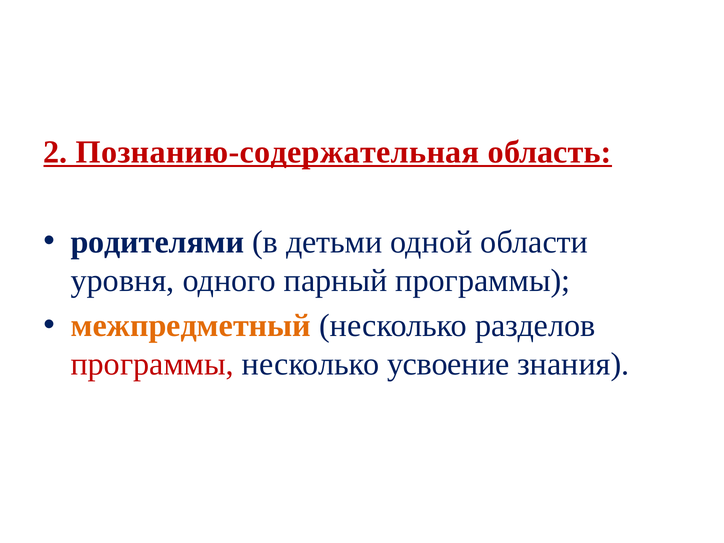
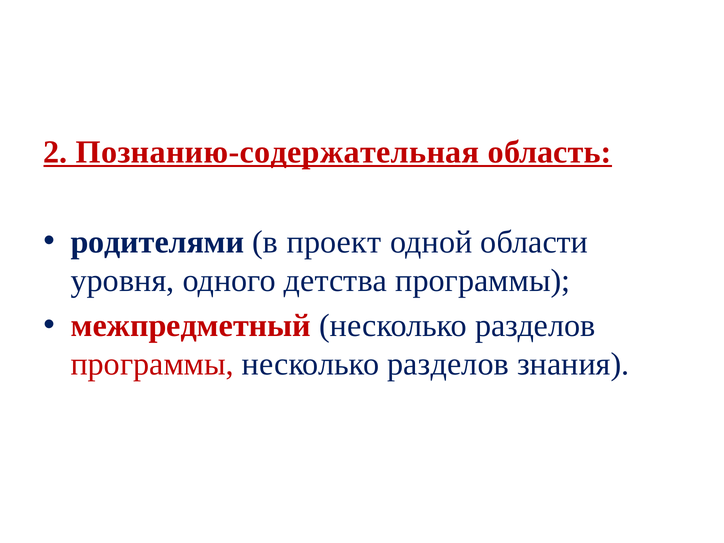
детьми: детьми -> проект
парный: парный -> детства
межпредметный colour: orange -> red
усвоение at (448, 364): усвоение -> разделов
